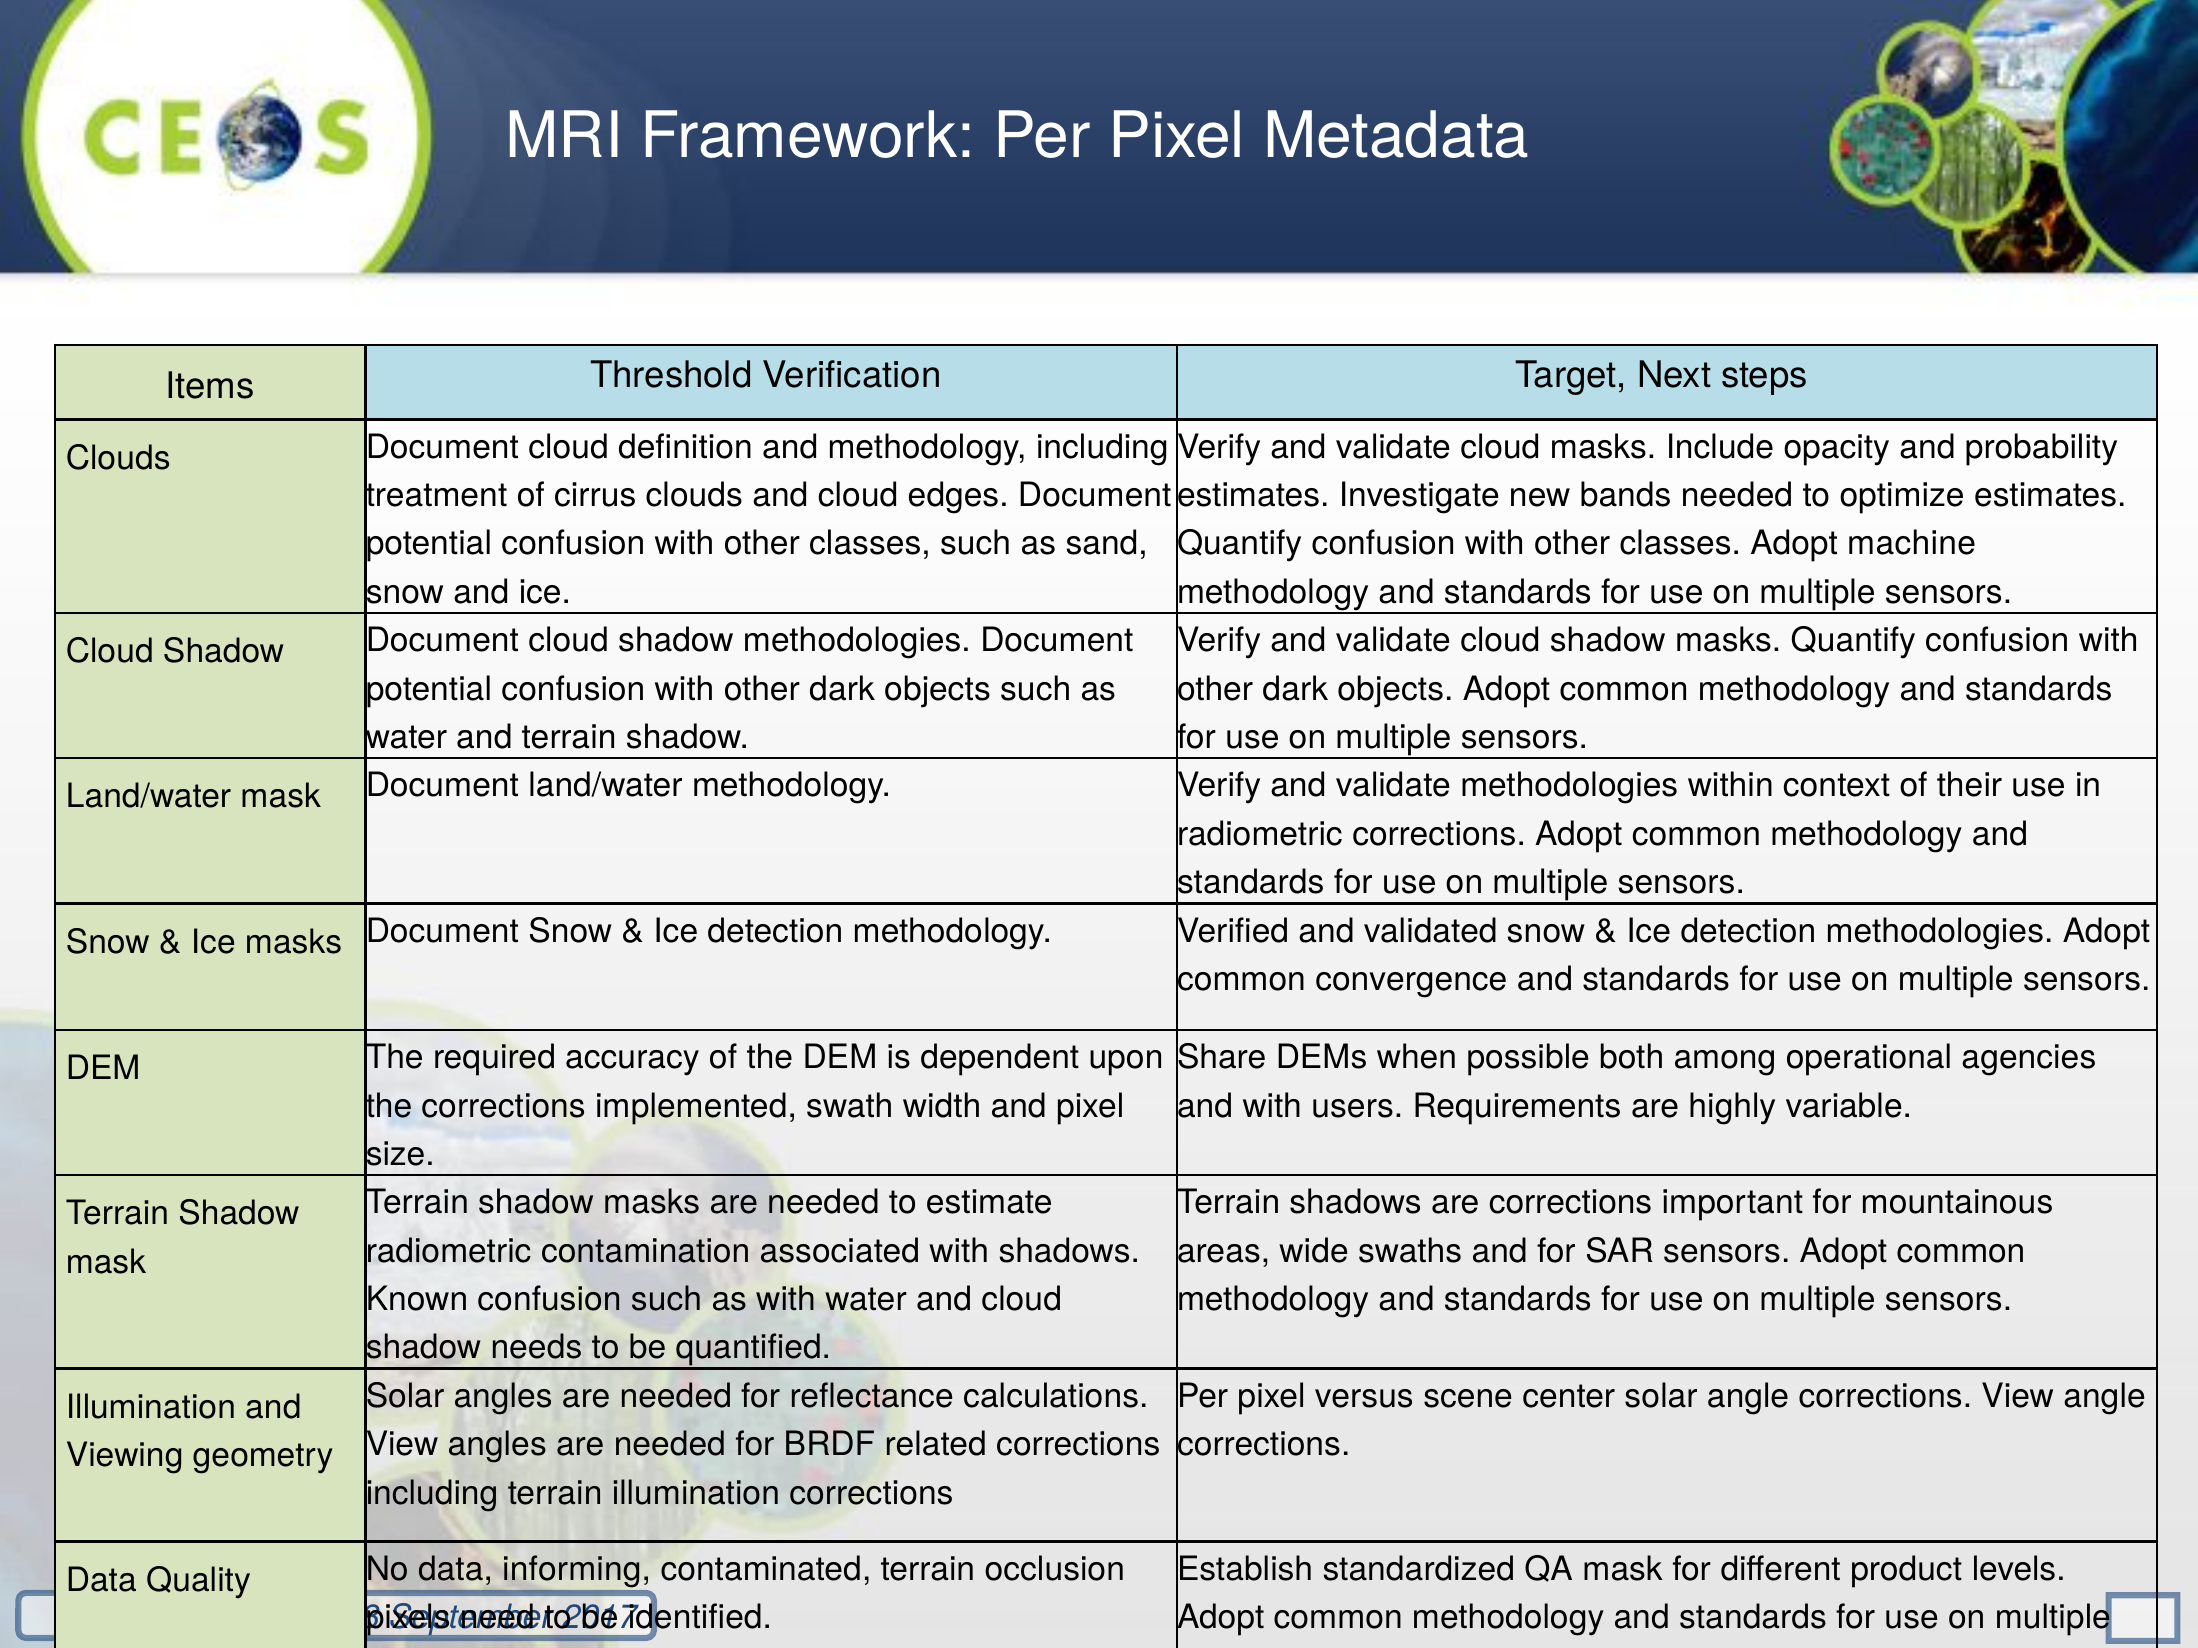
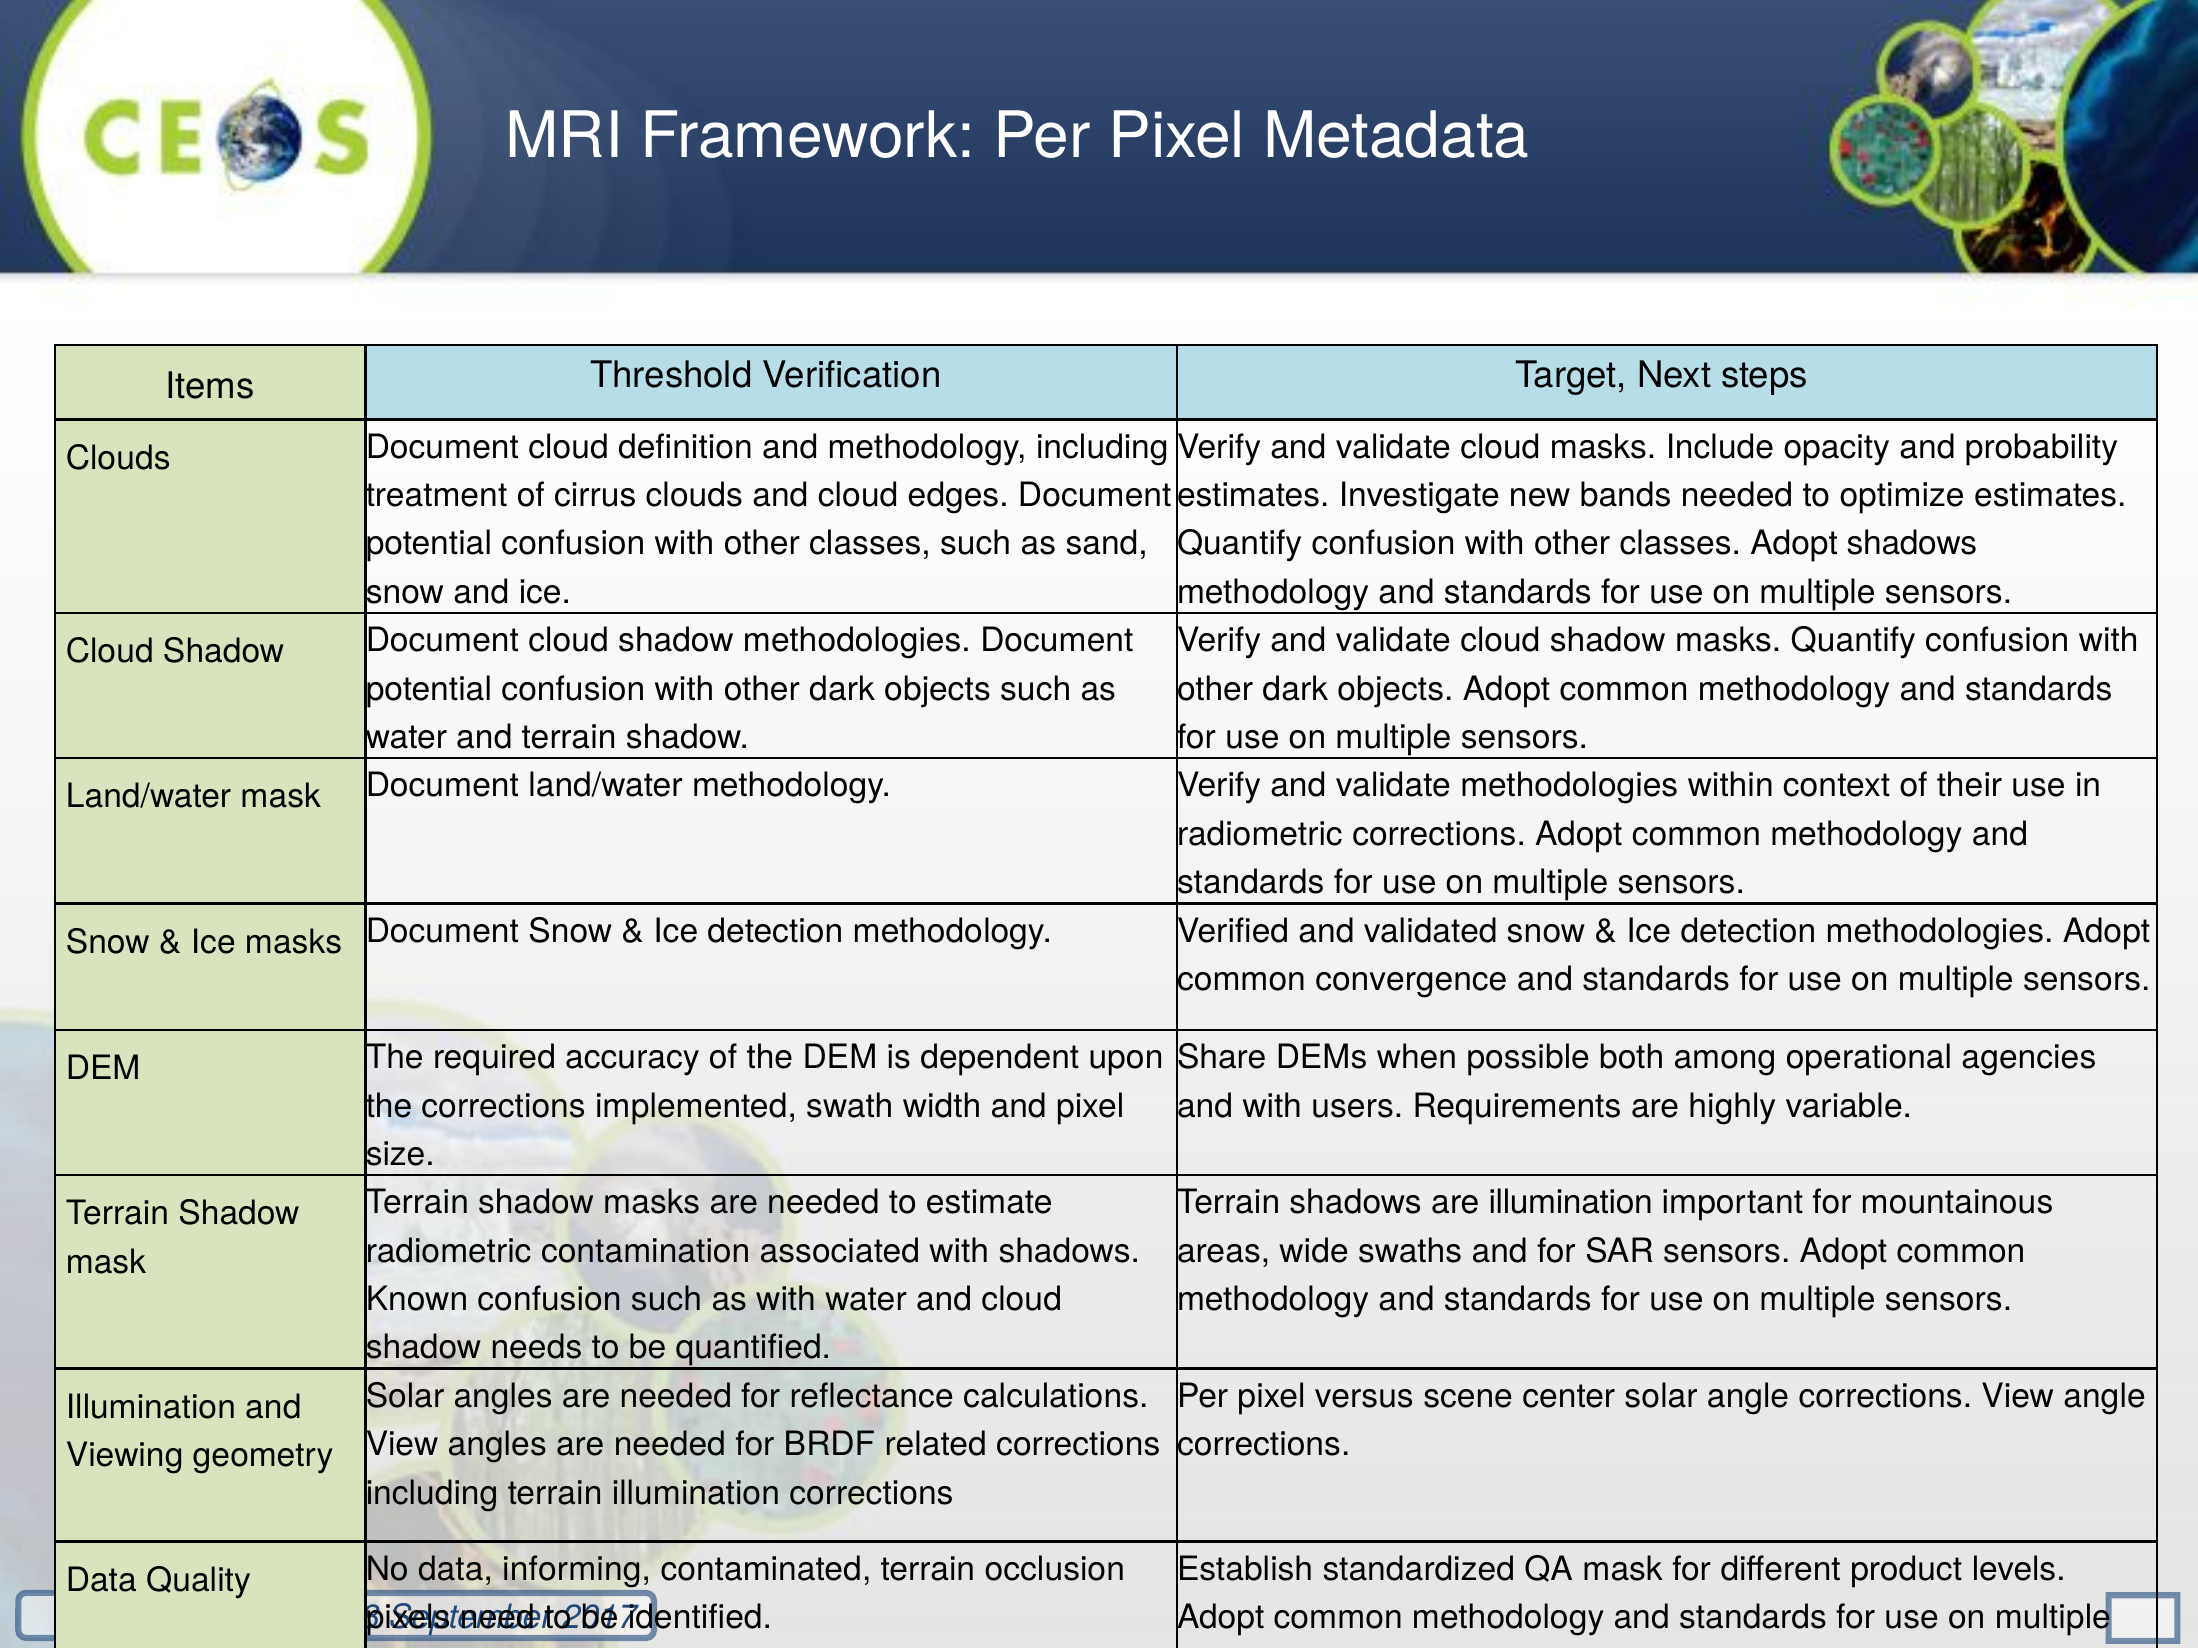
Adopt machine: machine -> shadows
are corrections: corrections -> illumination
